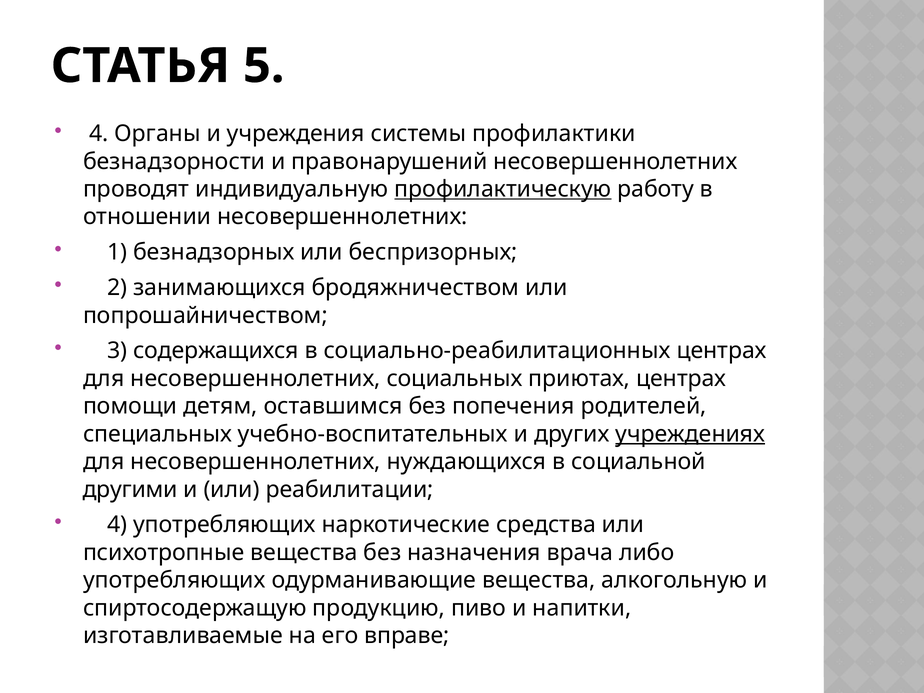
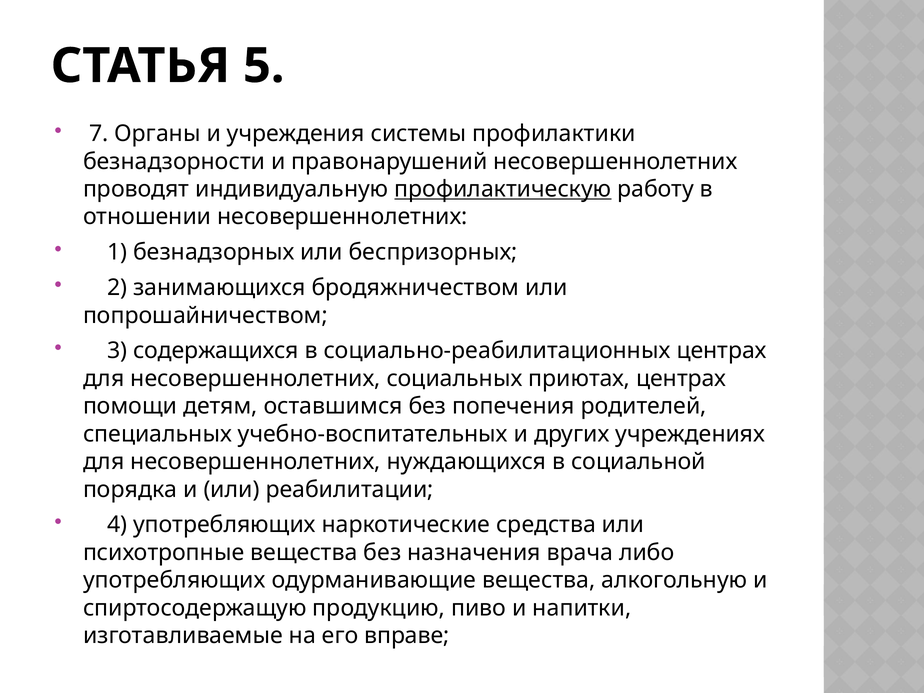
4 at (99, 134): 4 -> 7
учреждениях underline: present -> none
другими: другими -> порядка
